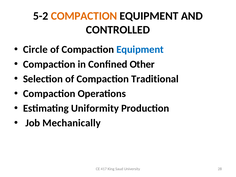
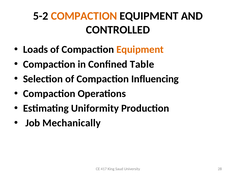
Circle: Circle -> Loads
Equipment at (140, 50) colour: blue -> orange
Other: Other -> Table
Traditional: Traditional -> Influencing
